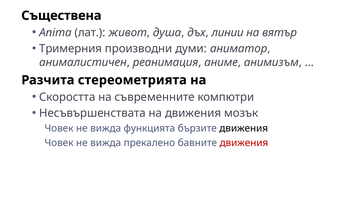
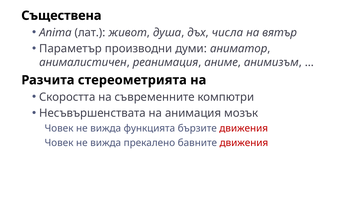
линии: линии -> числа
Тримерния: Тримерния -> Параметър
на движения: движения -> анимация
движения at (244, 128) colour: black -> red
